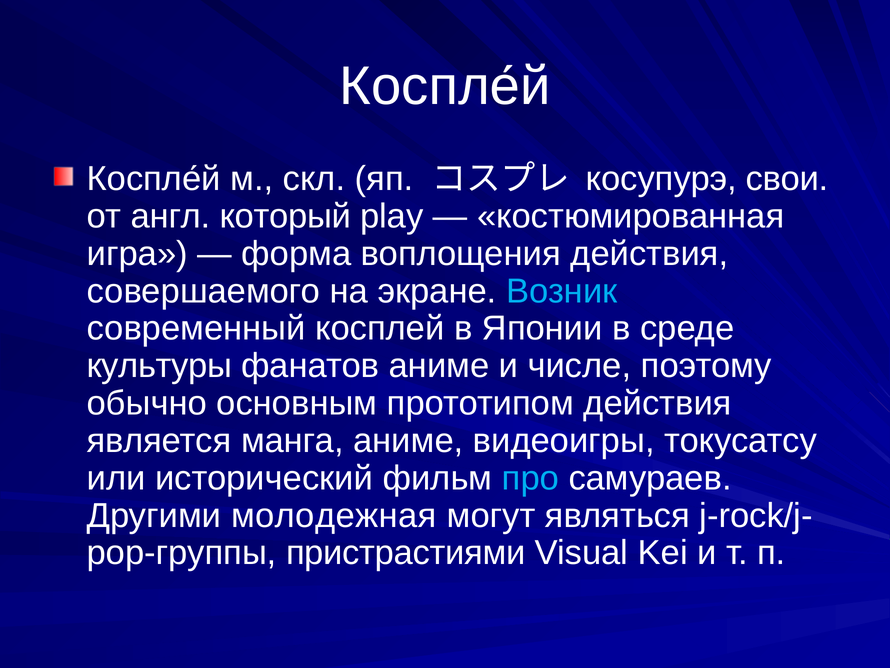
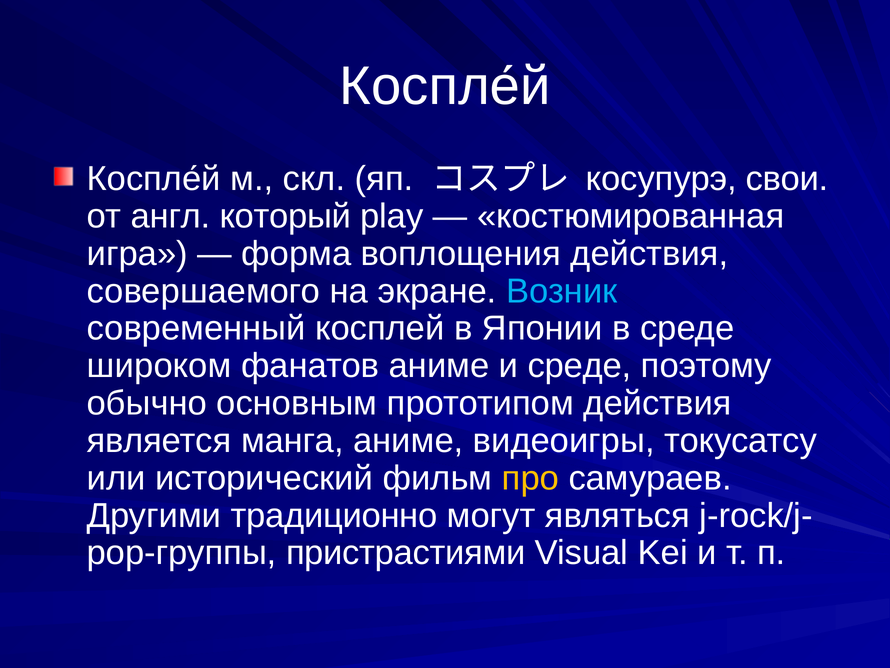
культуры: культуры -> широком
и числе: числе -> среде
про colour: light blue -> yellow
молодежная: молодежная -> традиционно
